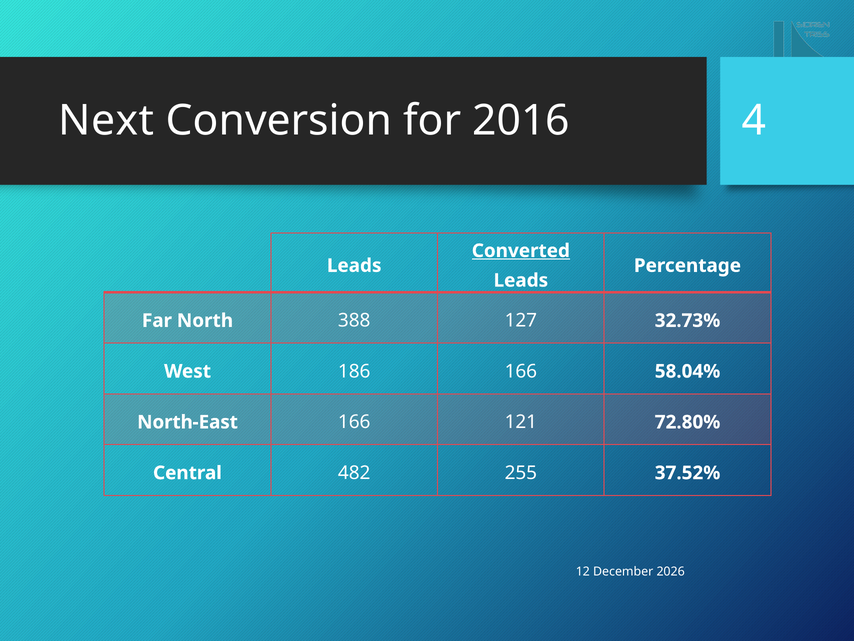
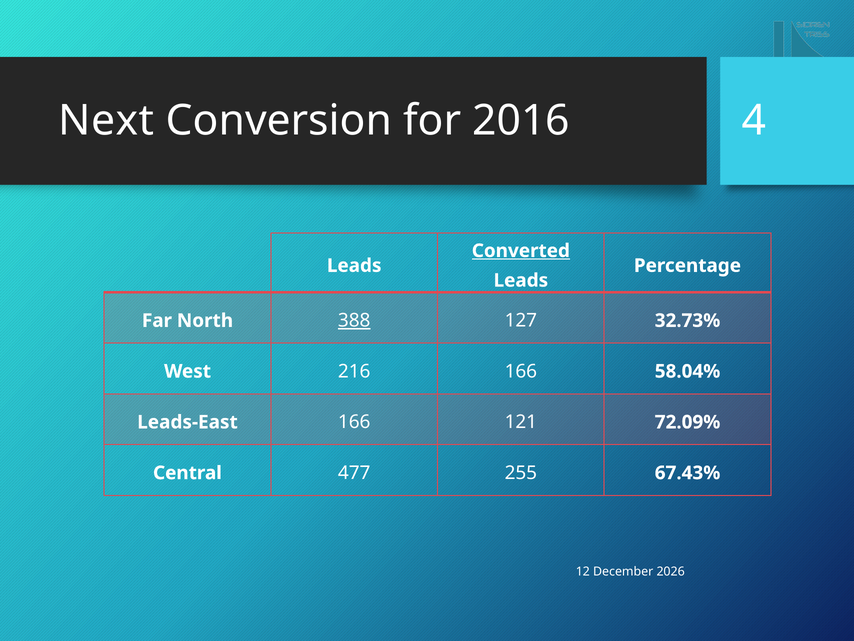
388 underline: none -> present
186: 186 -> 216
North-East: North-East -> Leads-East
72.80%: 72.80% -> 72.09%
482: 482 -> 477
37.52%: 37.52% -> 67.43%
